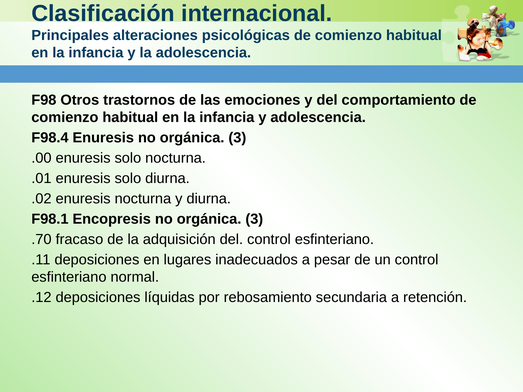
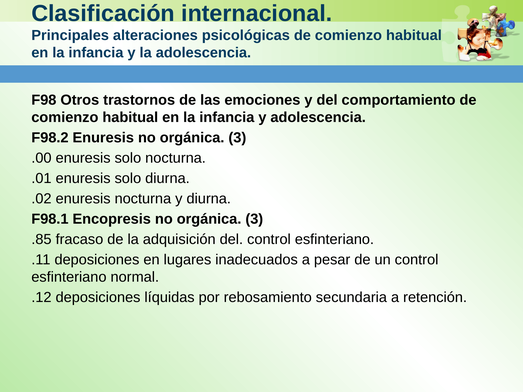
F98.4: F98.4 -> F98.2
.70: .70 -> .85
